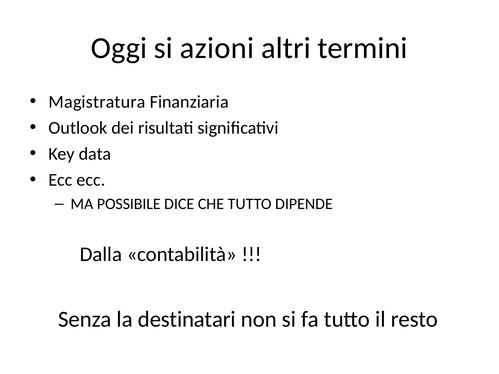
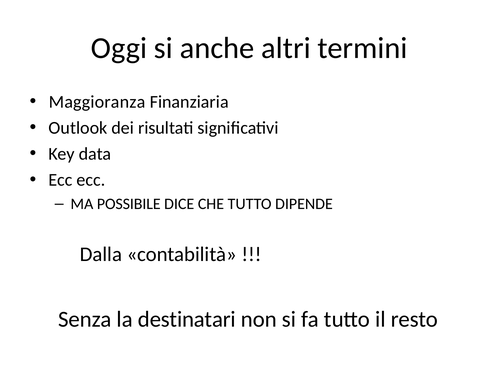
azioni: azioni -> anche
Magistratura: Magistratura -> Maggioranza
